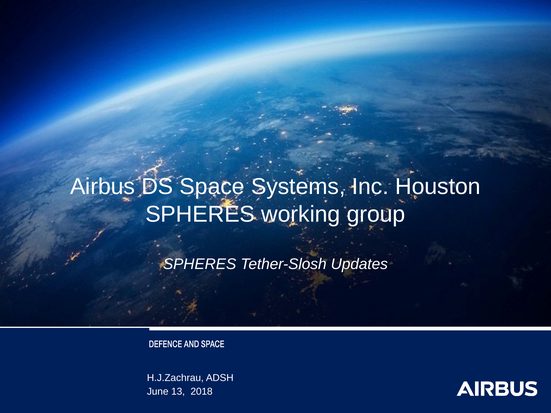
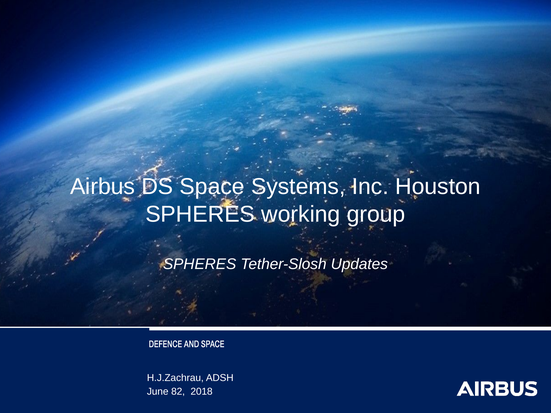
13: 13 -> 82
